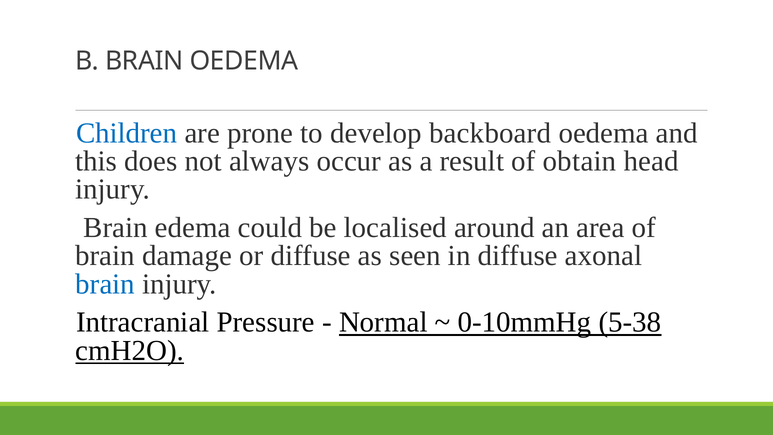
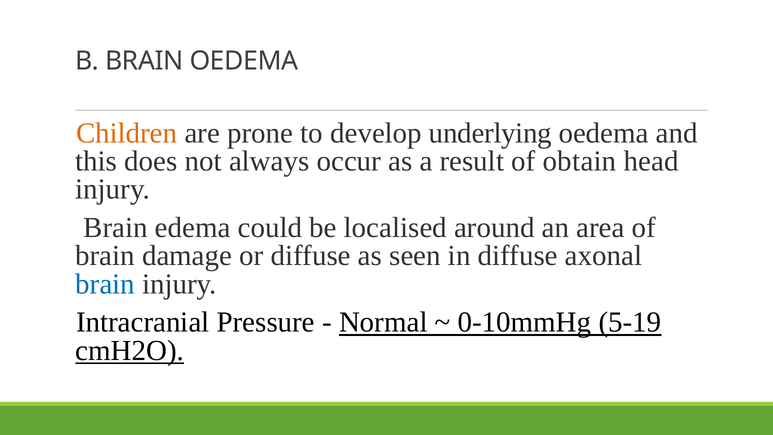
Children colour: blue -> orange
backboard: backboard -> underlying
5-38: 5-38 -> 5-19
